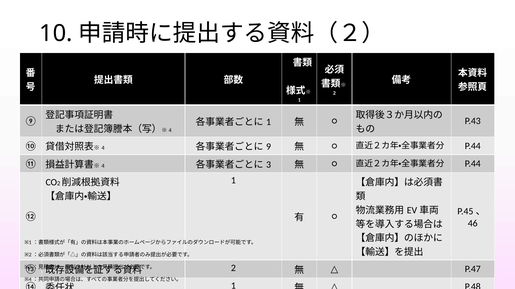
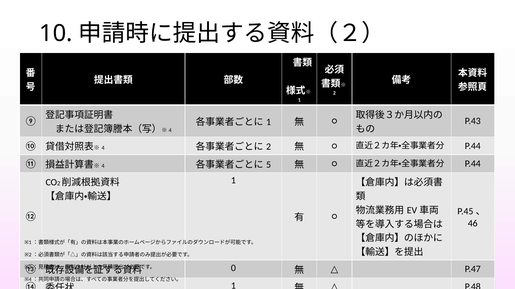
9 at (269, 147): 9 -> 2
3: 3 -> 5
2 at (233, 269): 2 -> 0
